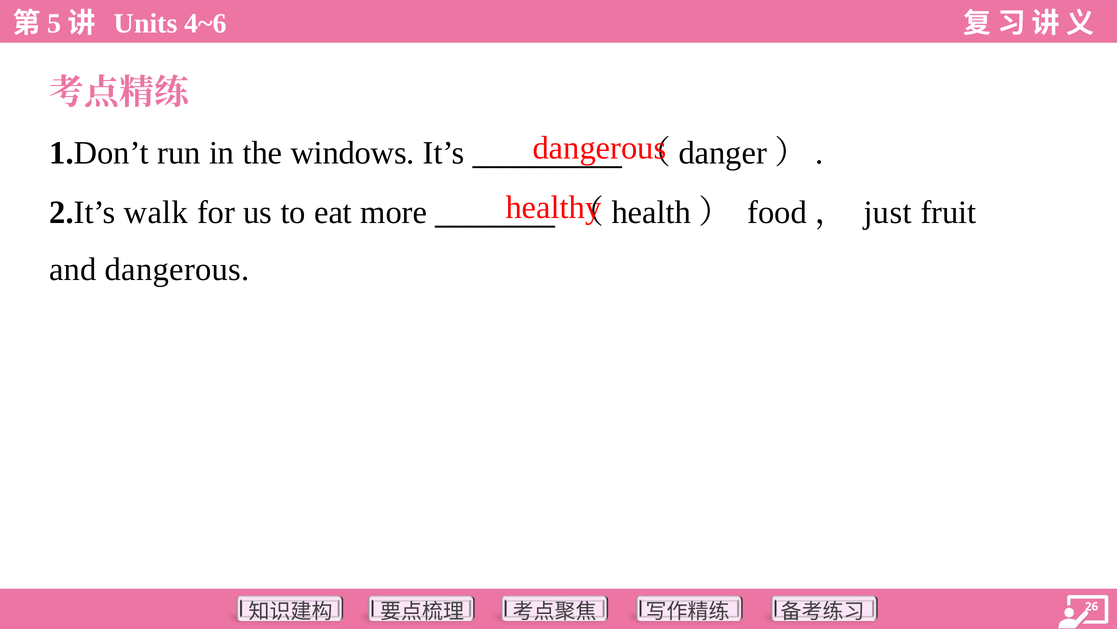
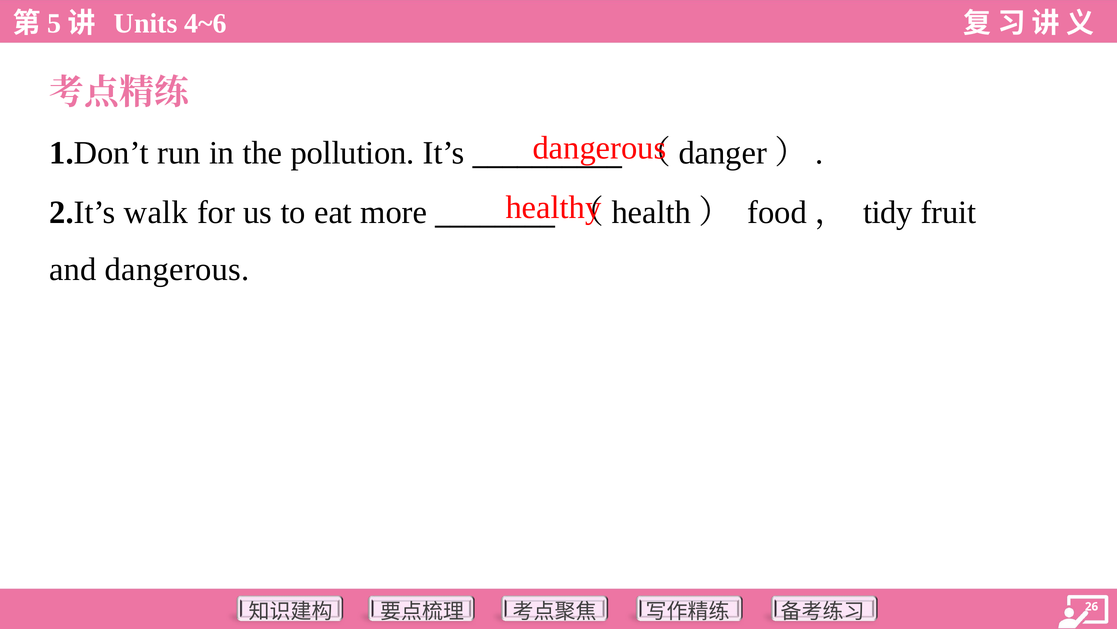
windows: windows -> pollution
just: just -> tidy
